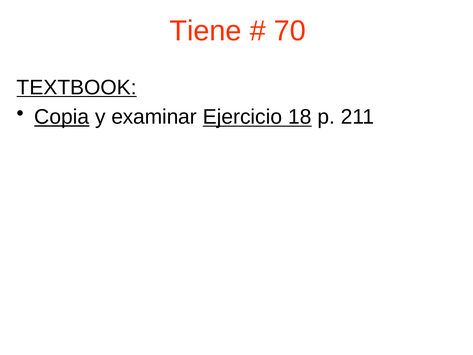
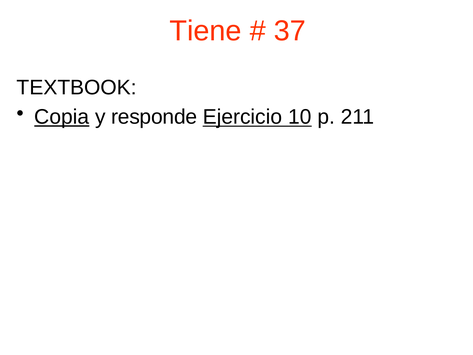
70: 70 -> 37
TEXTBOOK underline: present -> none
examinar: examinar -> responde
18: 18 -> 10
